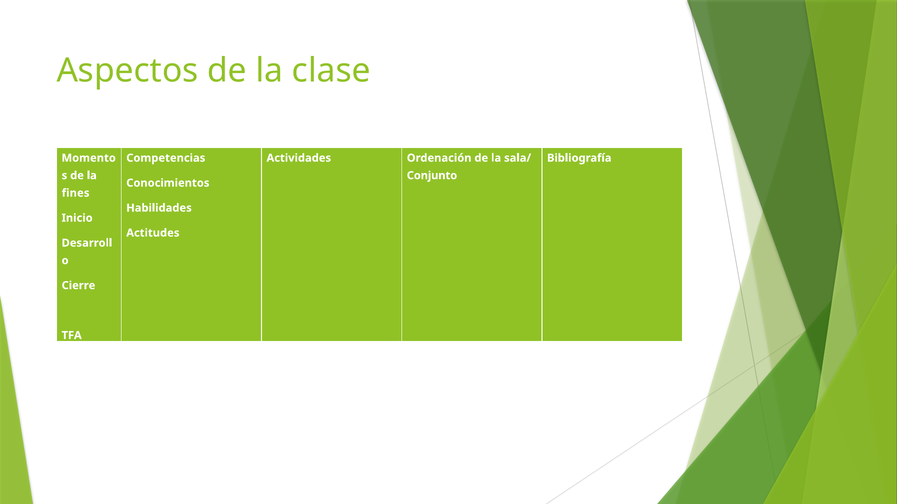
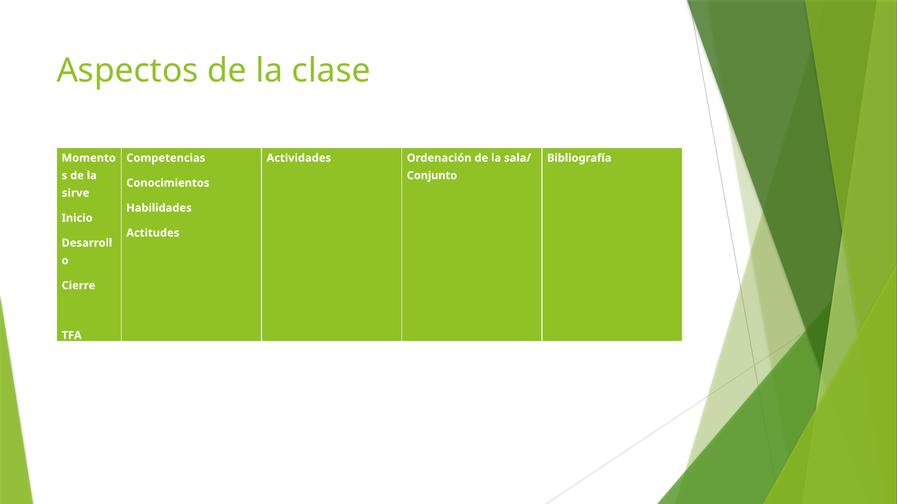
fines: fines -> sirve
